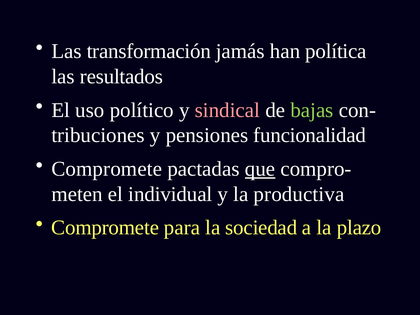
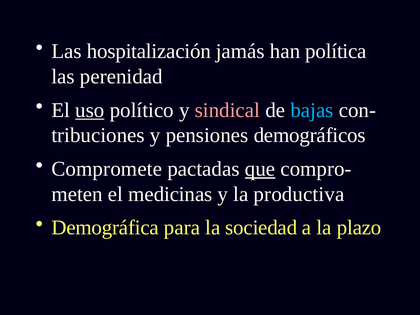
transformación: transformación -> hospitalización
resultados: resultados -> perenidad
uso underline: none -> present
bajas colour: light green -> light blue
funcionalidad: funcionalidad -> demográficos
individual: individual -> medicinas
Compromete at (105, 228): Compromete -> Demográfica
